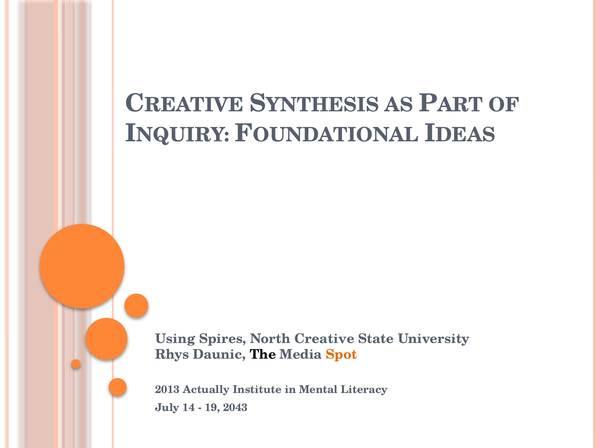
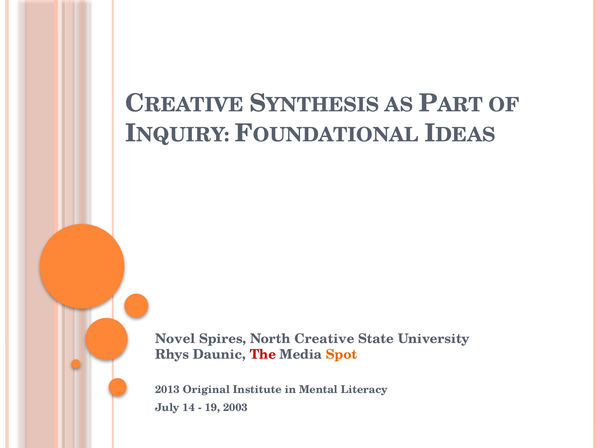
Using: Using -> Novel
The colour: black -> red
Actually: Actually -> Original
2043: 2043 -> 2003
